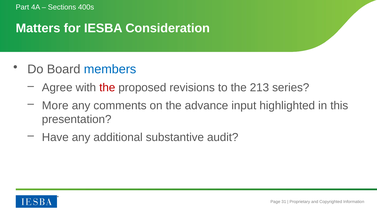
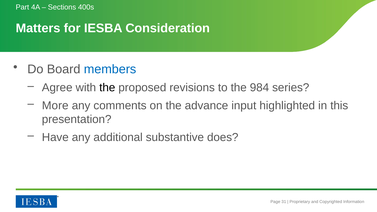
the at (107, 88) colour: red -> black
213: 213 -> 984
audit: audit -> does
